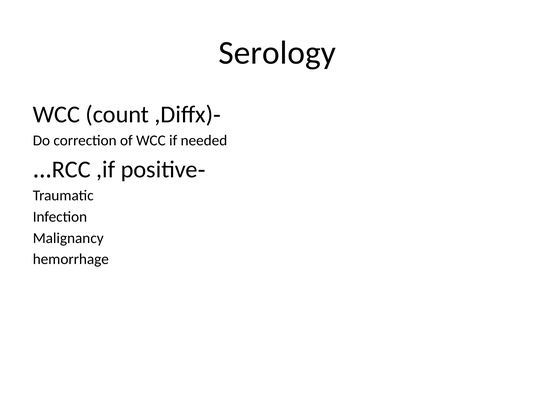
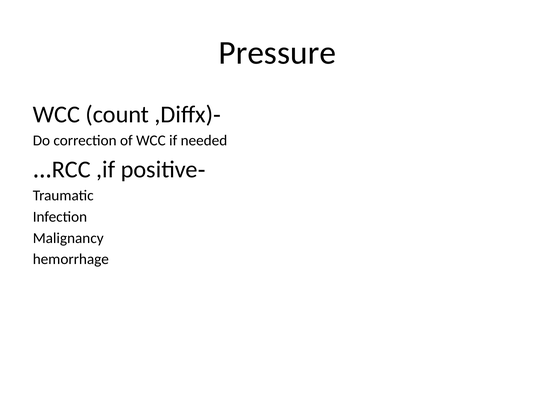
Serology: Serology -> Pressure
